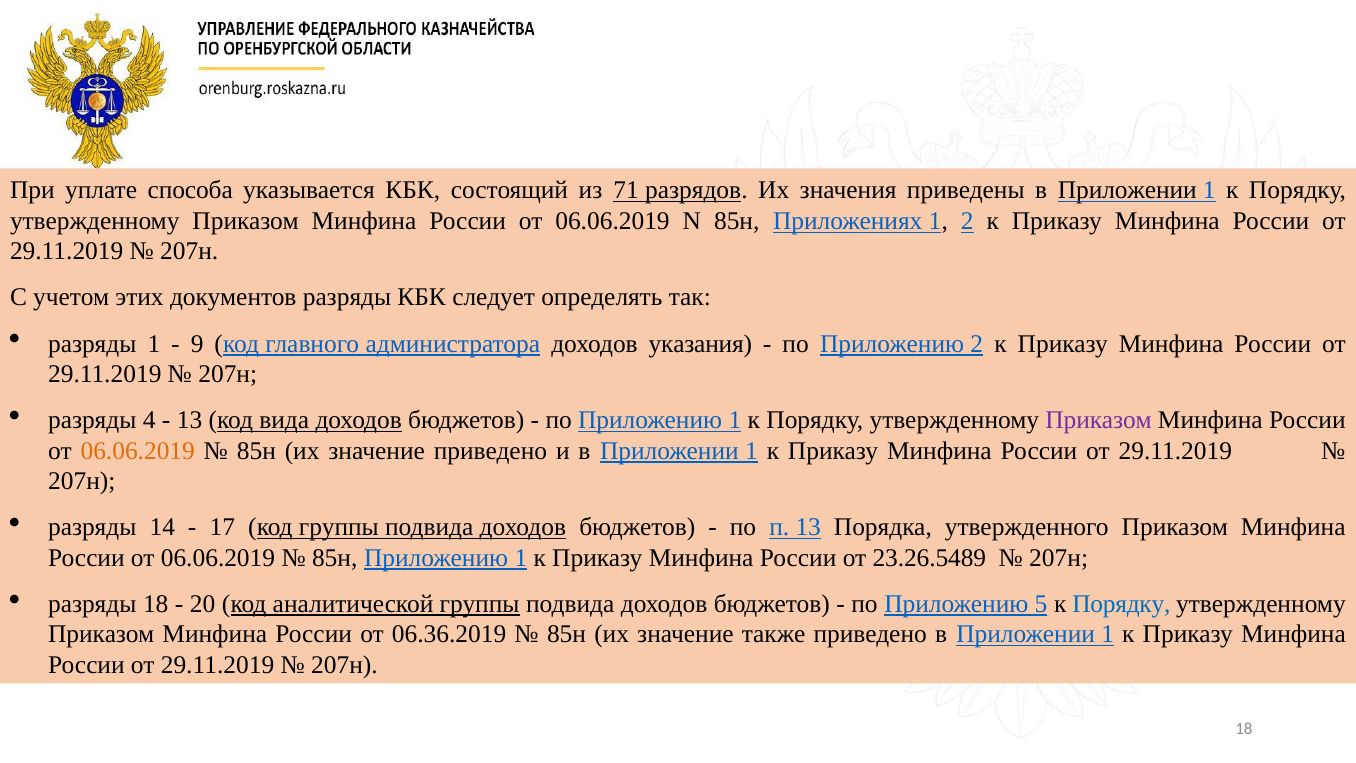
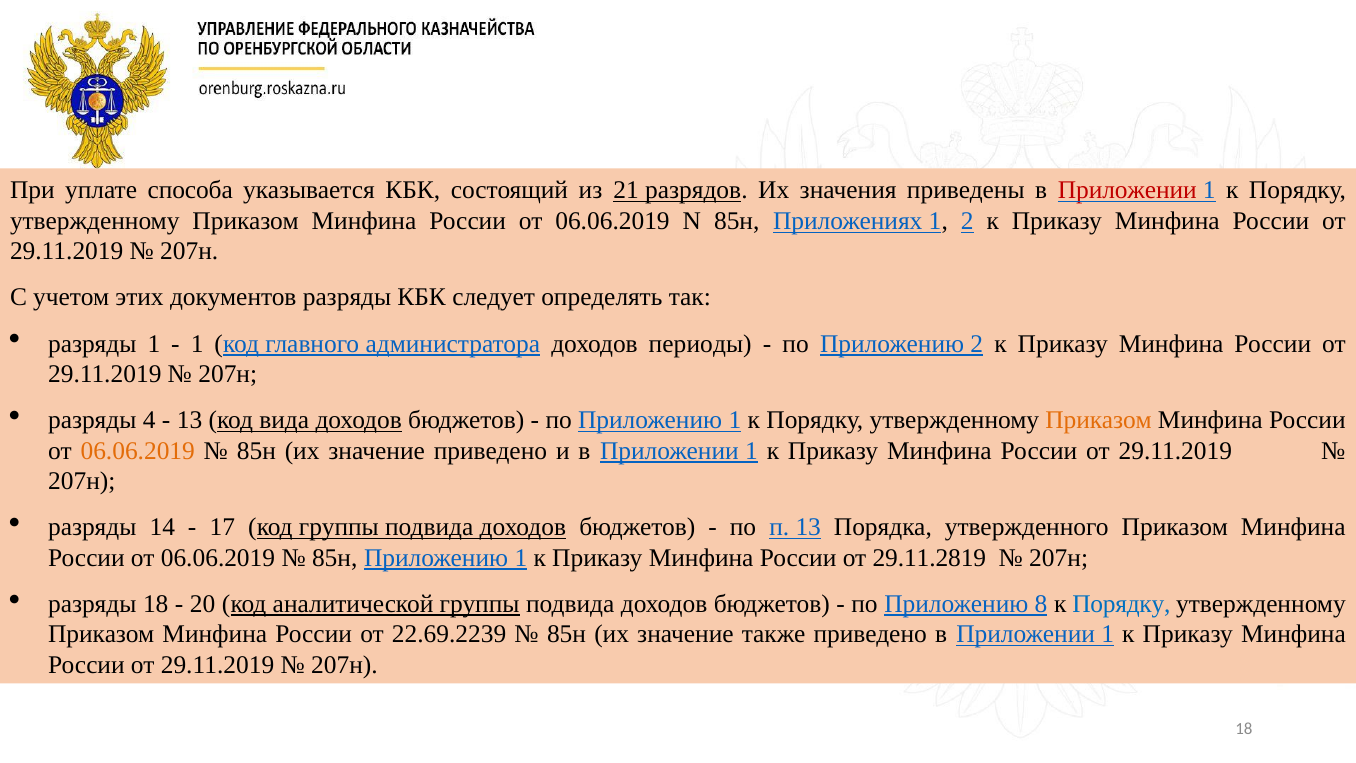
71: 71 -> 21
Приложении at (1127, 190) colour: black -> red
9 at (197, 344): 9 -> 1
указания: указания -> периоды
Приказом at (1099, 420) colour: purple -> orange
23.26.5489: 23.26.5489 -> 29.11.2819
5: 5 -> 8
06.36.2019: 06.36.2019 -> 22.69.2239
